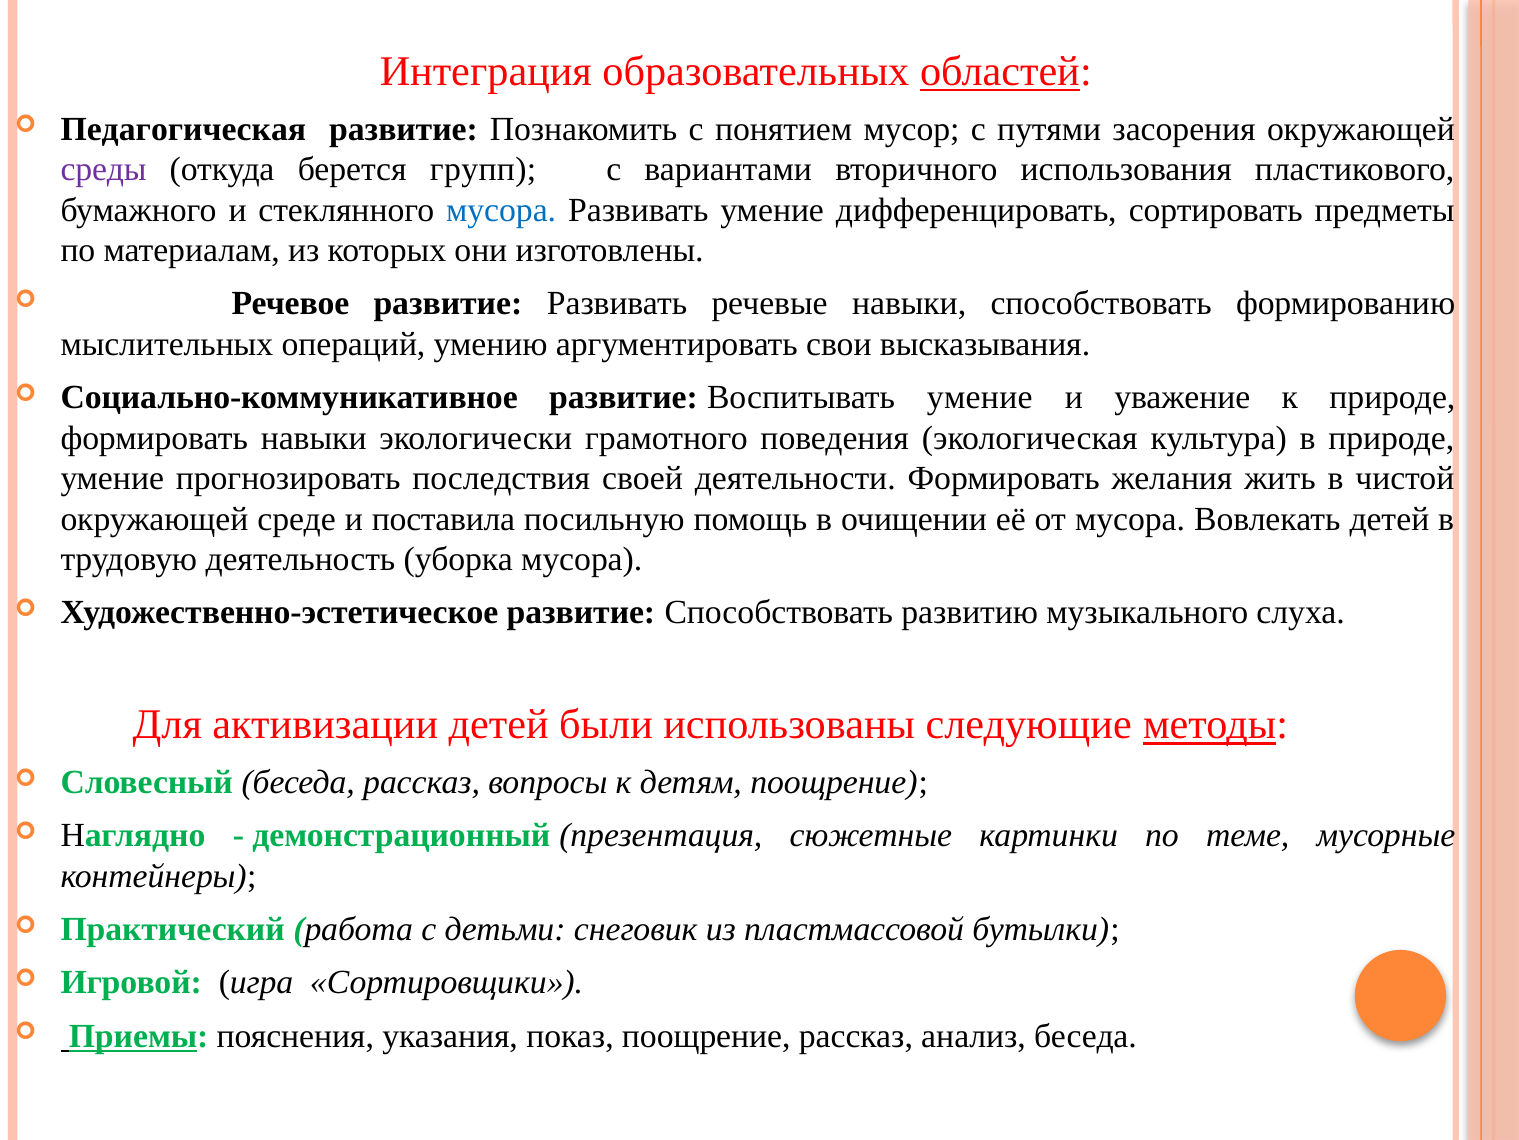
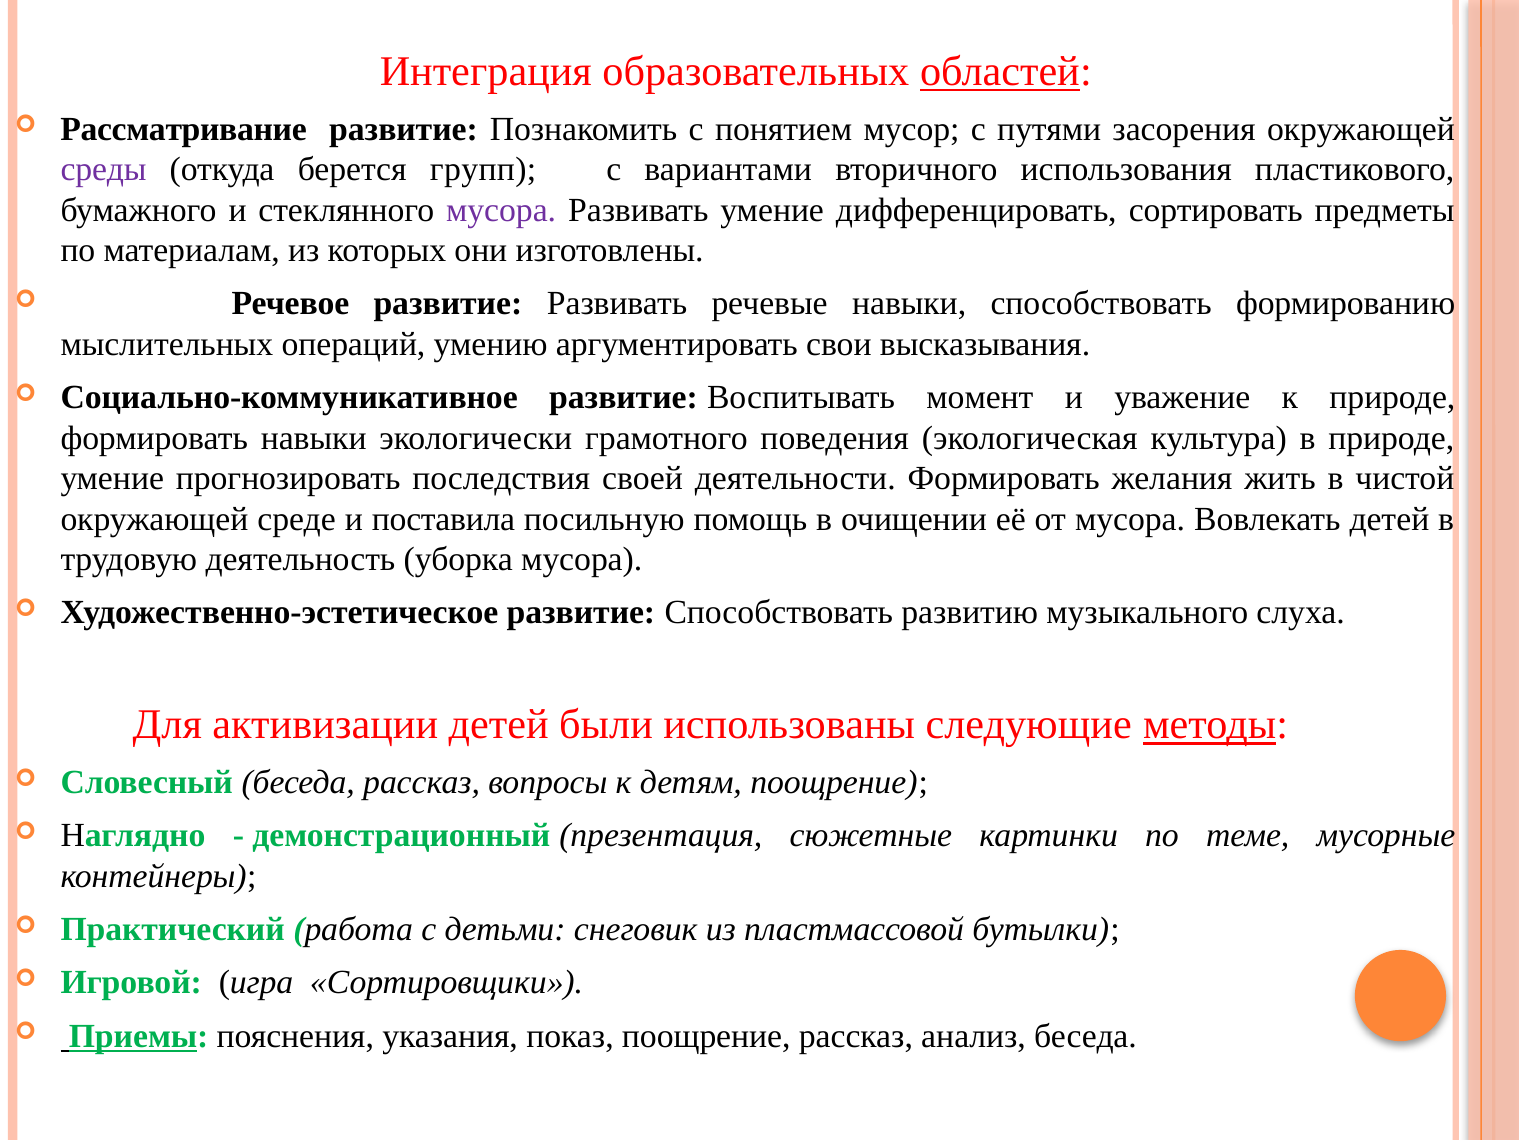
Педагогическая: Педагогическая -> Рассматривание
мусора at (501, 210) colour: blue -> purple
Воспитывать умение: умение -> момент
